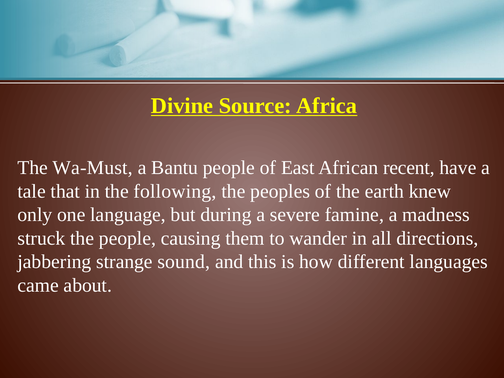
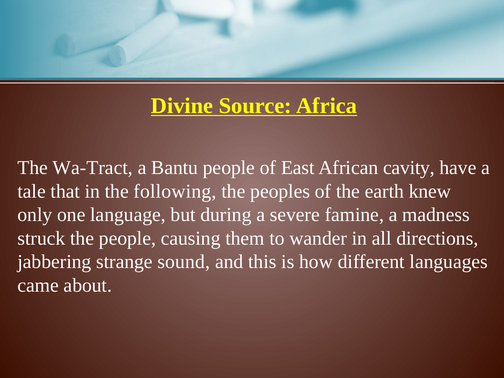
Wa-Must: Wa-Must -> Wa-Tract
recent: recent -> cavity
